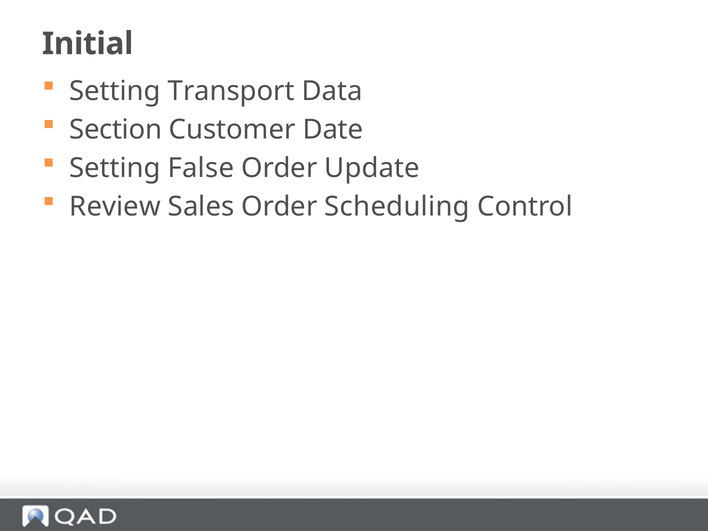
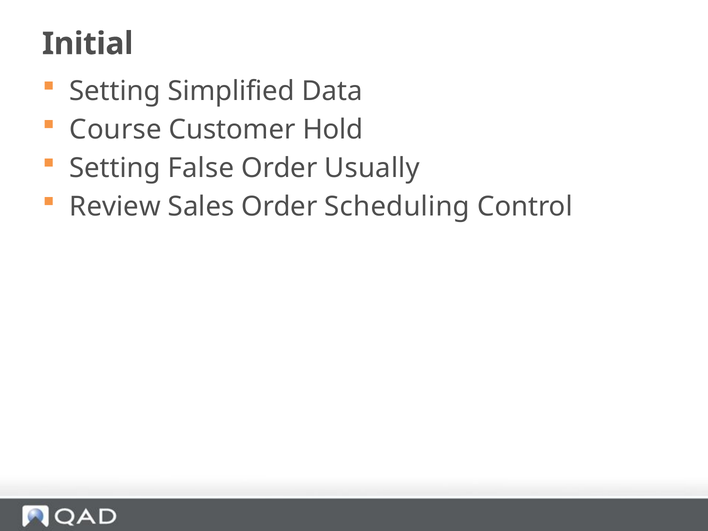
Transport: Transport -> Simplified
Section: Section -> Course
Date: Date -> Hold
Update: Update -> Usually
